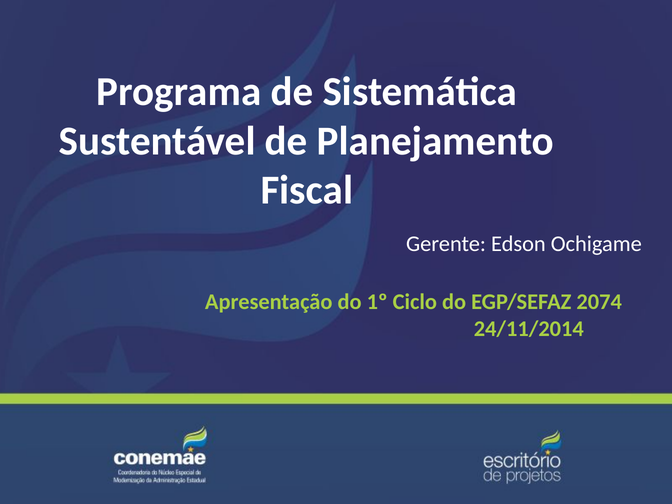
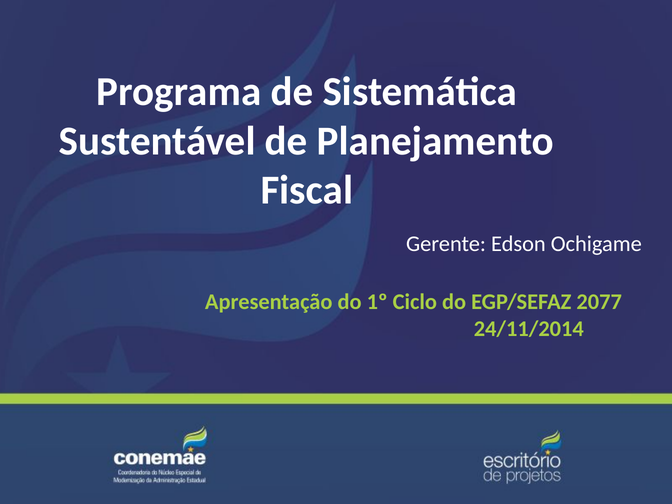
2074: 2074 -> 2077
